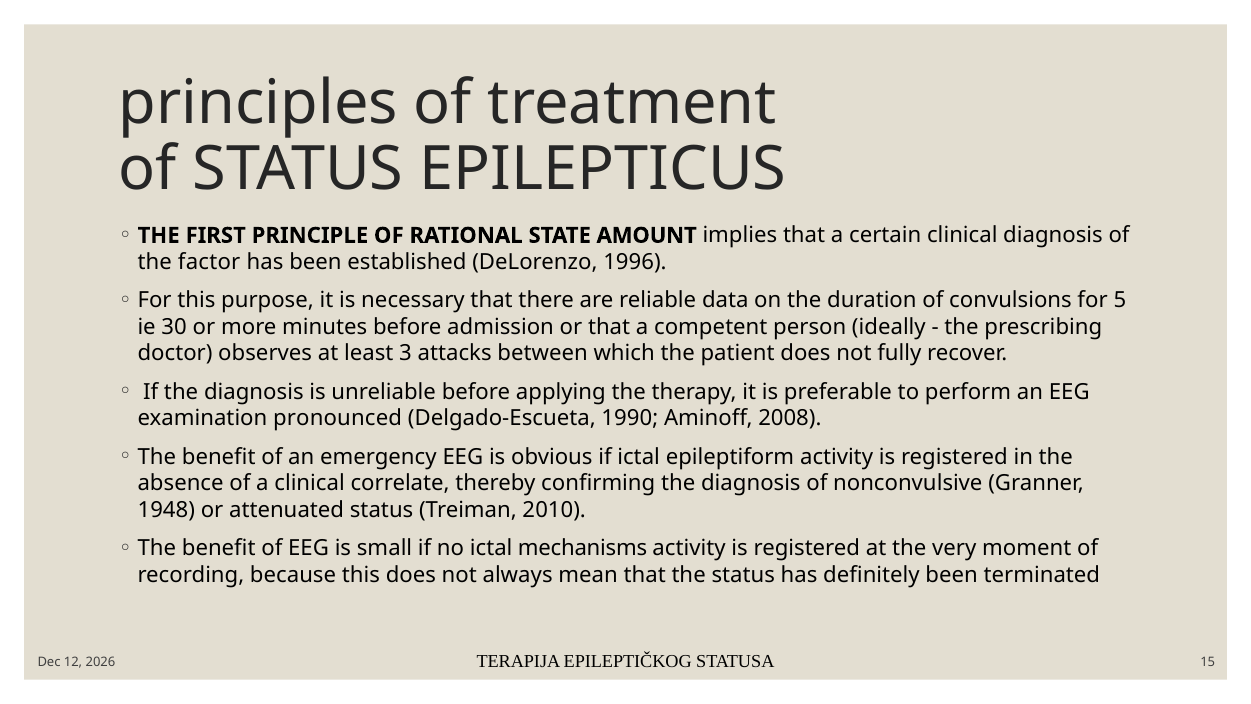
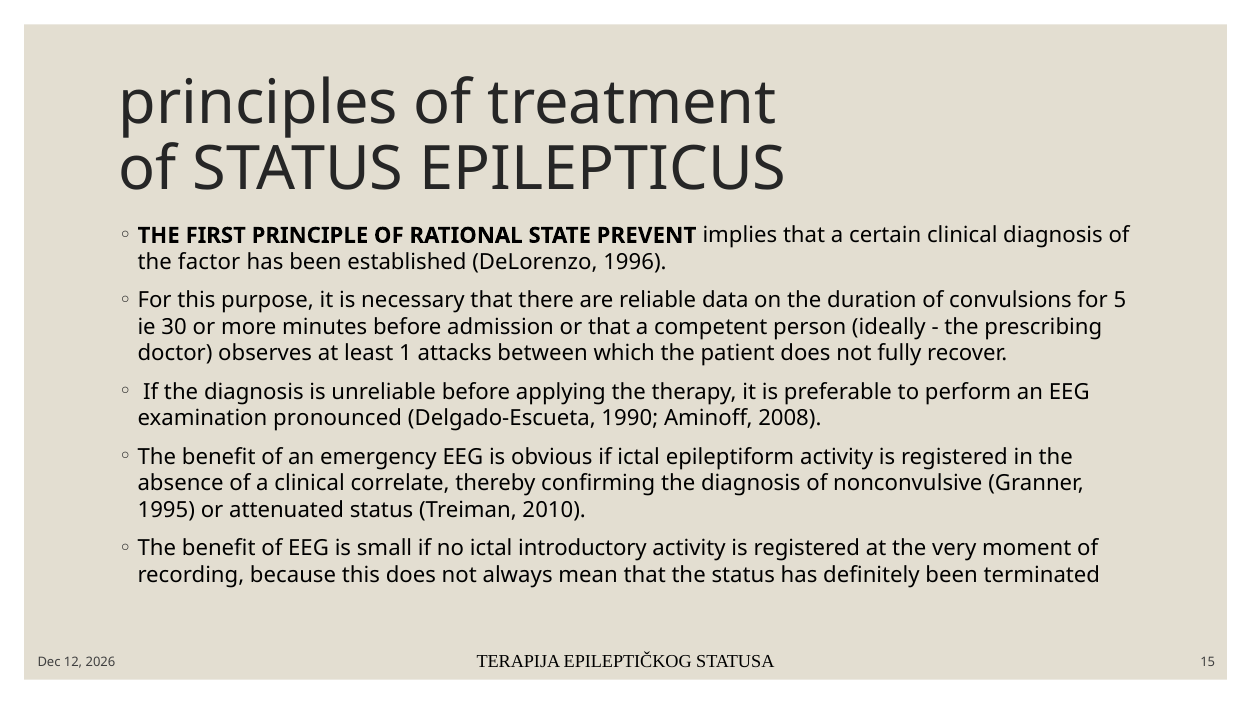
AMOUNT: AMOUNT -> PREVENT
3: 3 -> 1
1948: 1948 -> 1995
mechanisms: mechanisms -> introductory
